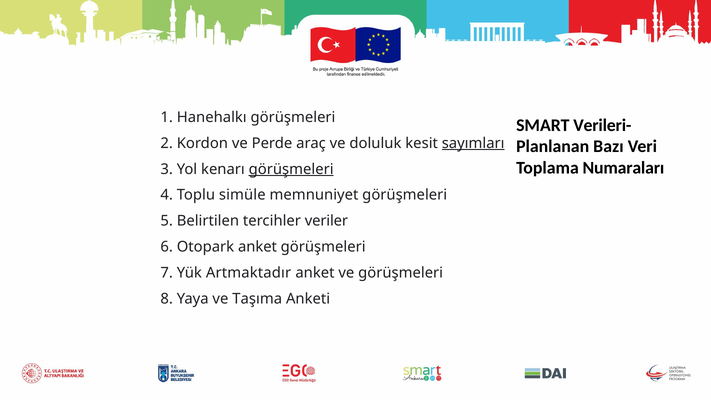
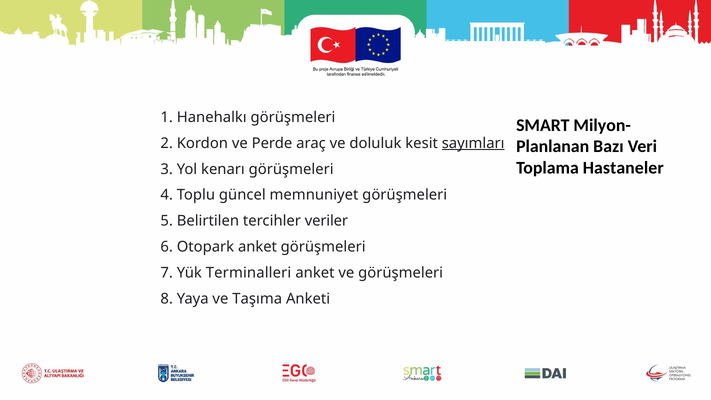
Verileri-: Verileri- -> Milyon-
Numaraları: Numaraları -> Hastaneler
görüşmeleri at (291, 169) underline: present -> none
simüle: simüle -> güncel
Artmaktadır: Artmaktadır -> Terminalleri
